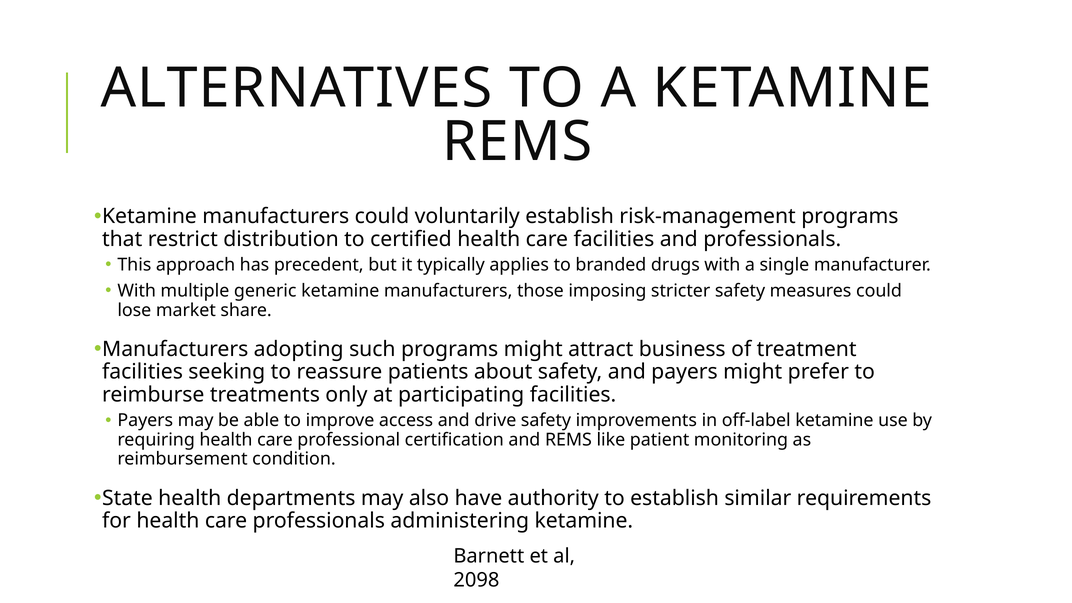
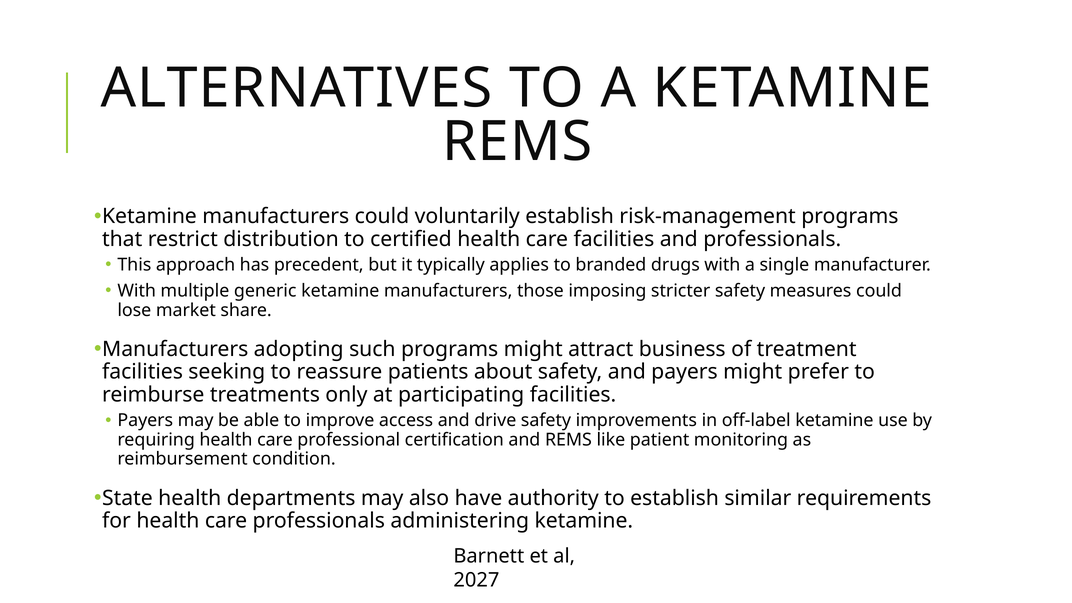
2098: 2098 -> 2027
